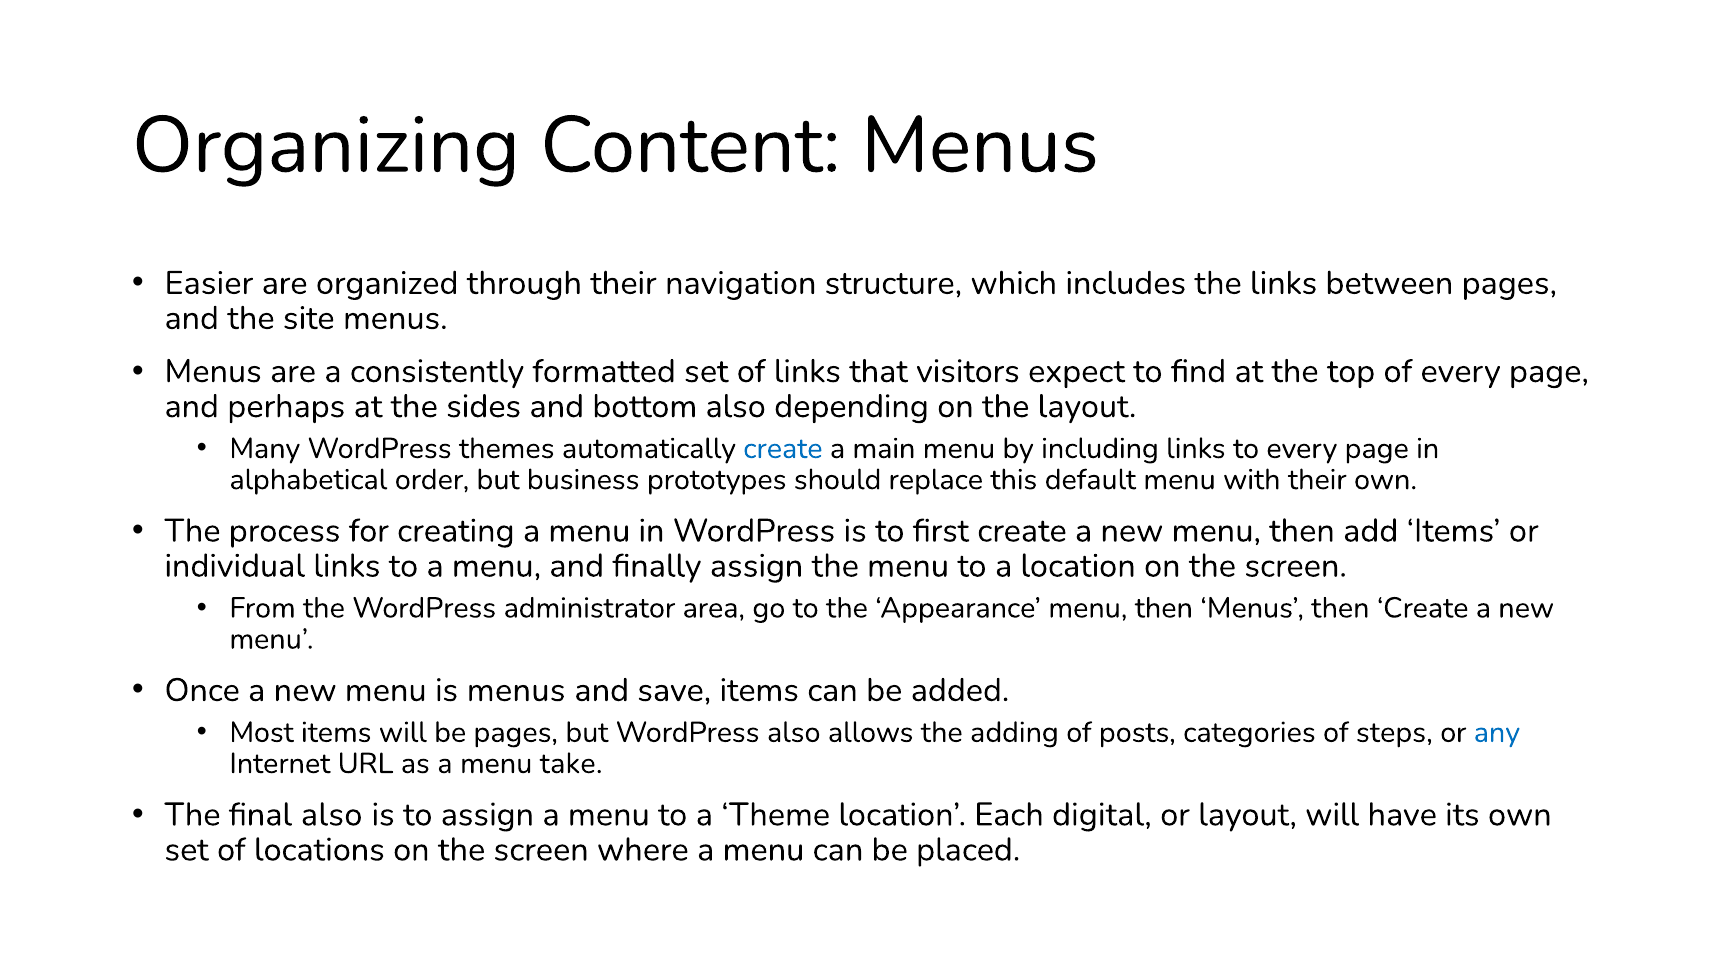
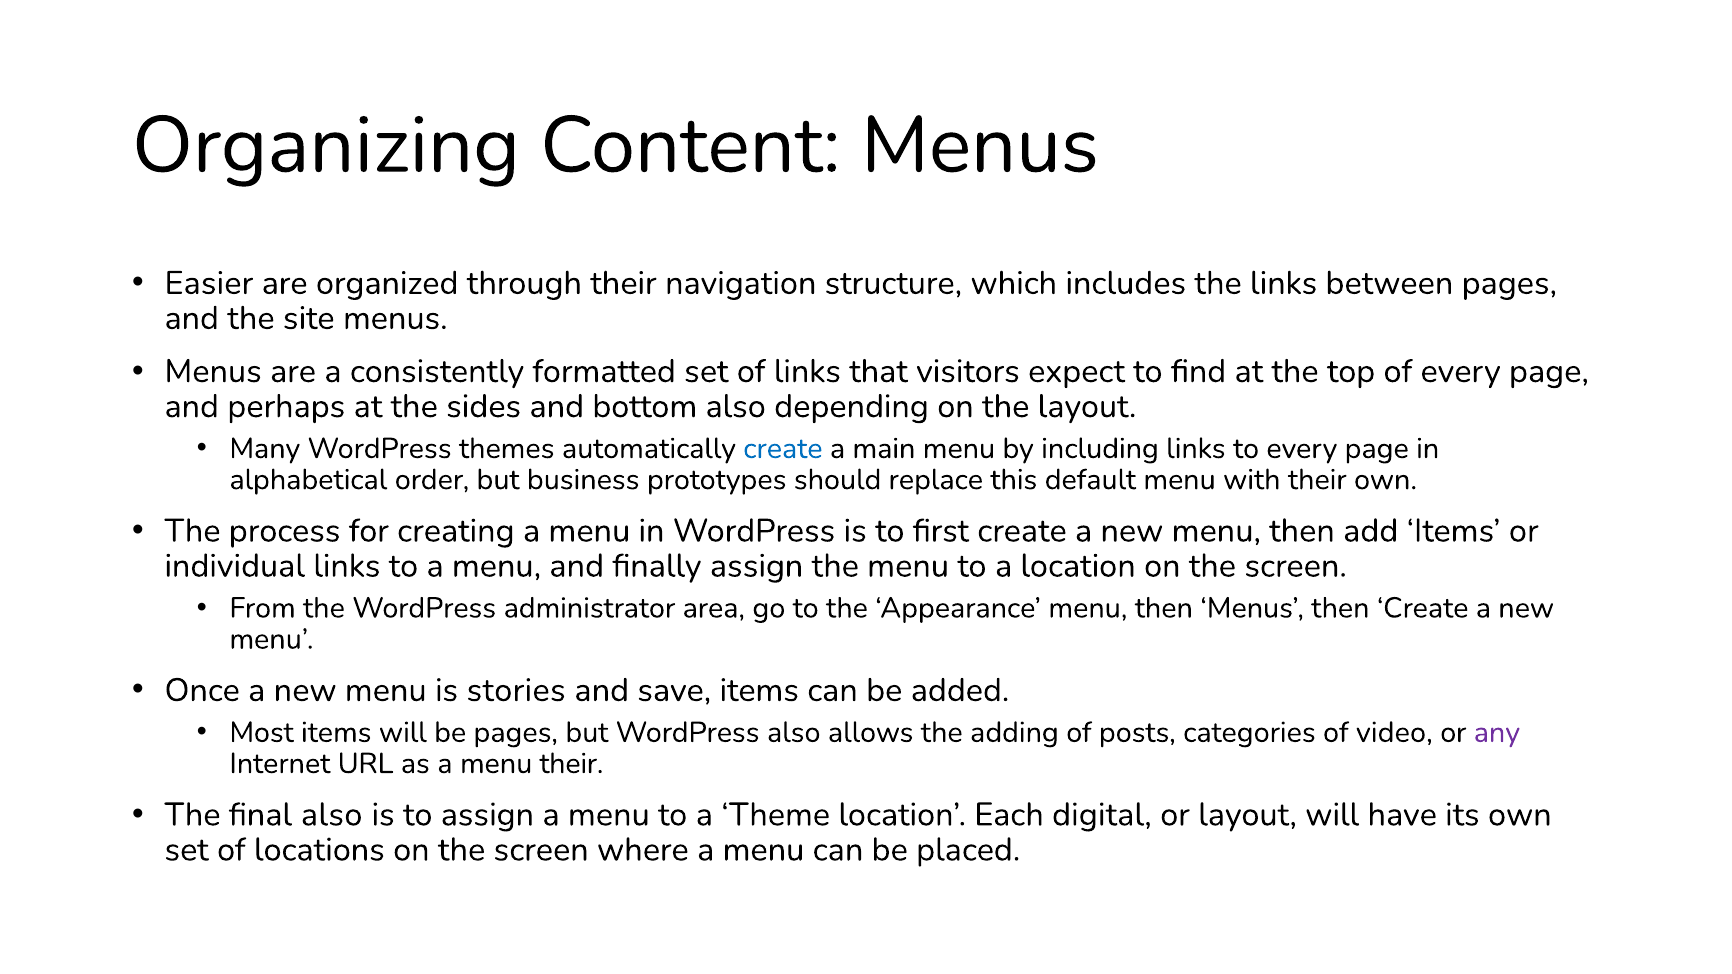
is menus: menus -> stories
steps: steps -> video
any colour: blue -> purple
menu take: take -> their
